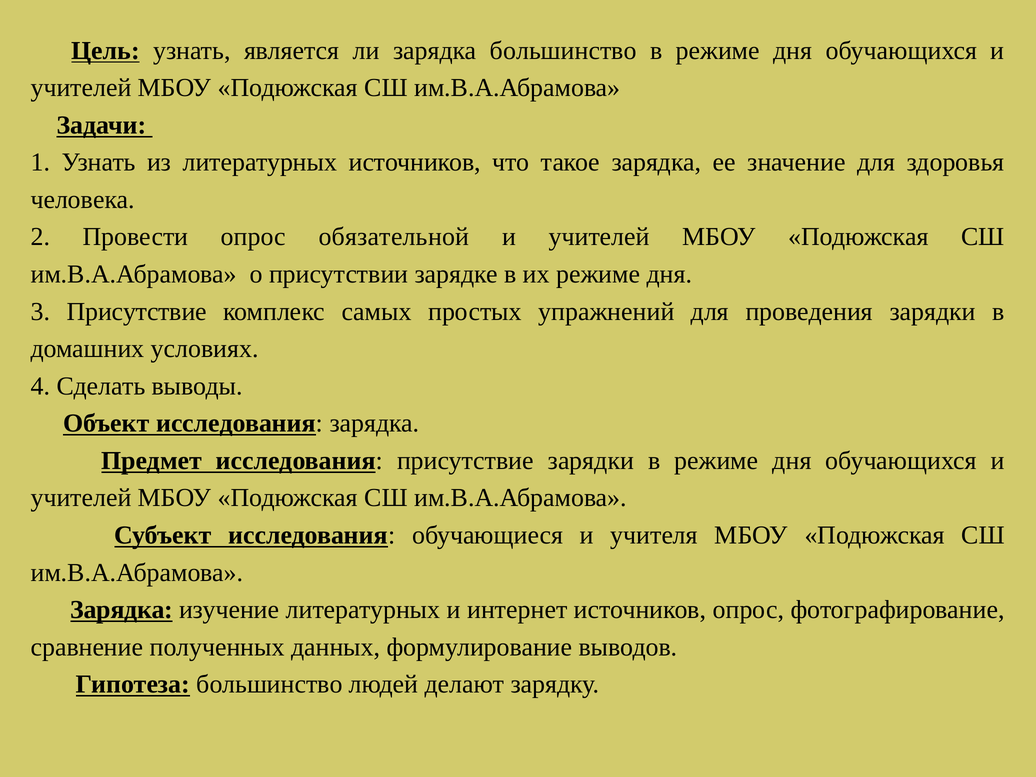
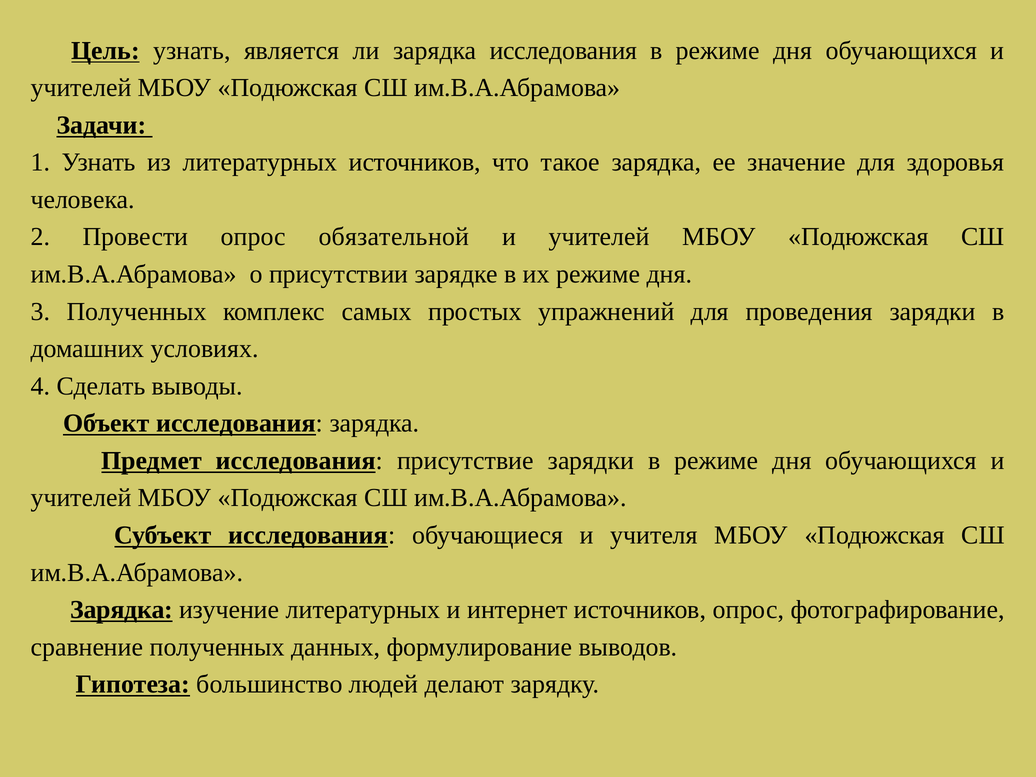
зарядка большинство: большинство -> исследования
3 Присутствие: Присутствие -> Полученных
